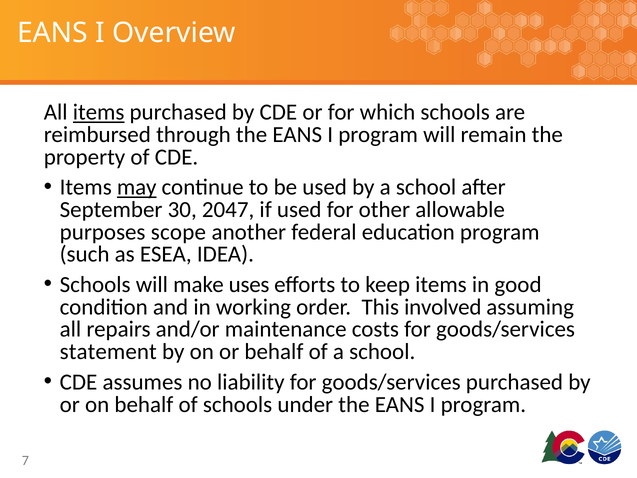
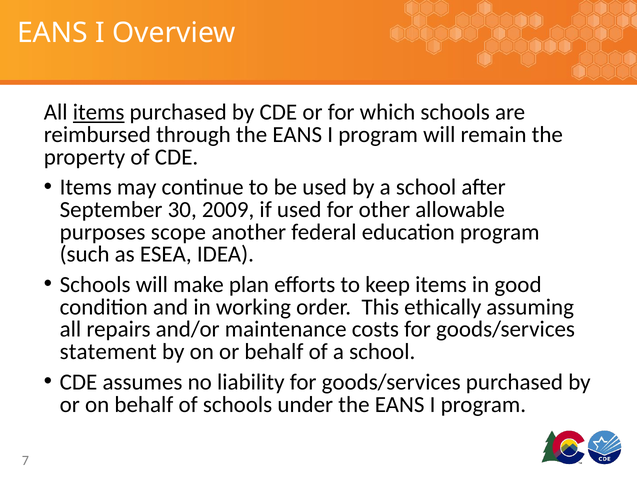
may underline: present -> none
2047: 2047 -> 2009
uses: uses -> plan
involved: involved -> ethically
